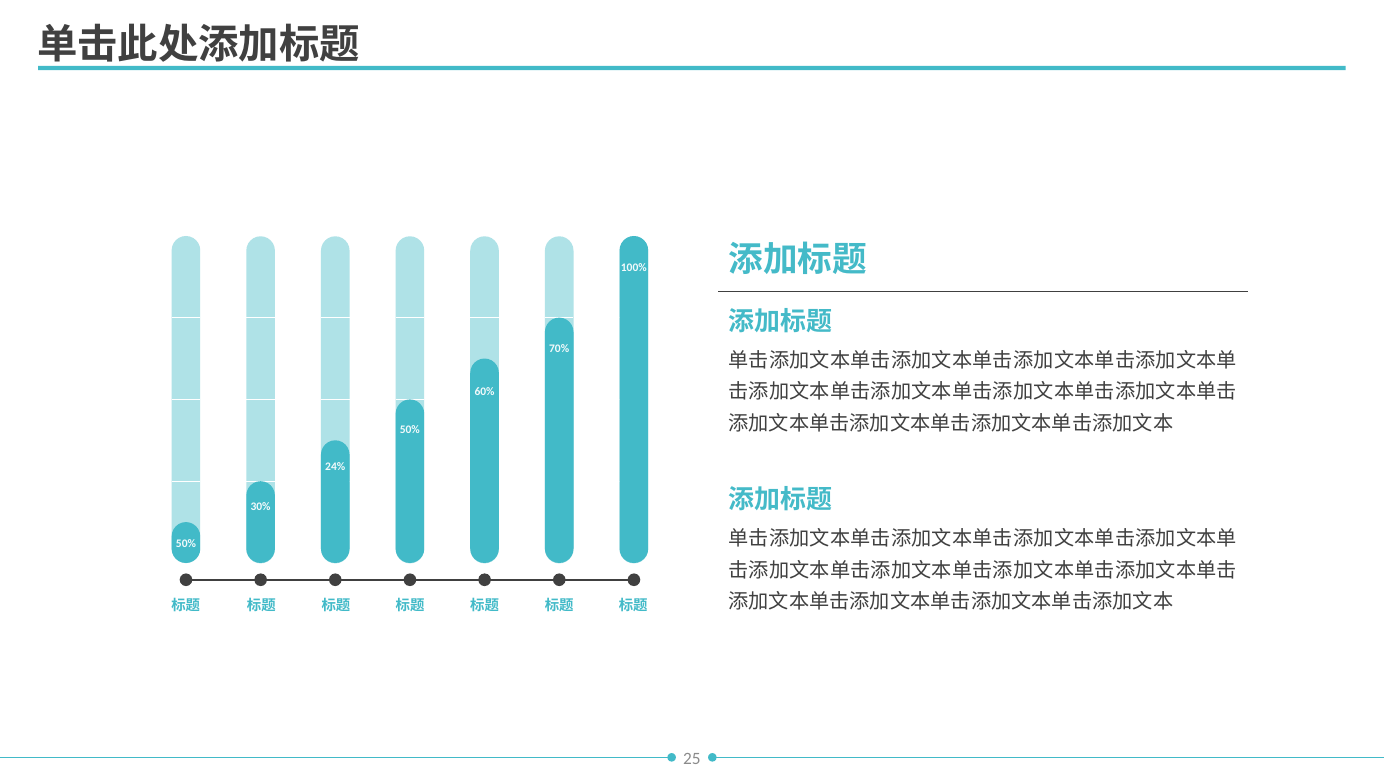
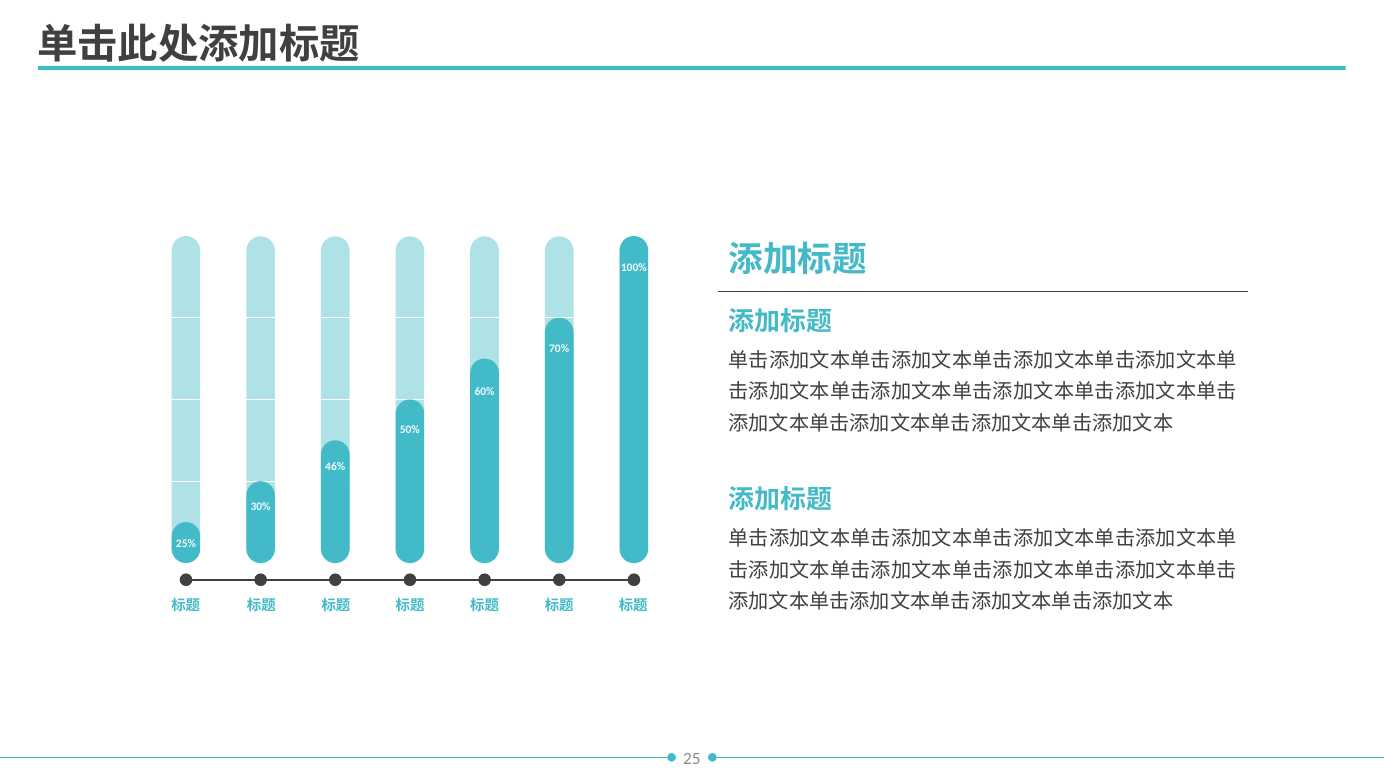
24%: 24% -> 46%
50% at (186, 543): 50% -> 25%
